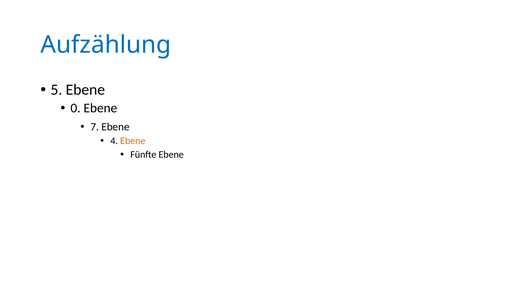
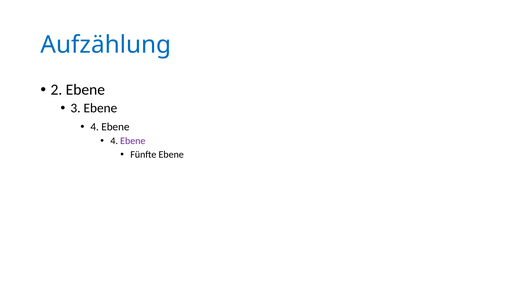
5: 5 -> 2
0: 0 -> 3
7 at (95, 127): 7 -> 4
Ebene at (133, 141) colour: orange -> purple
